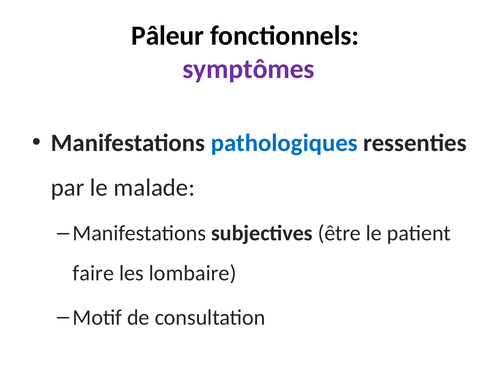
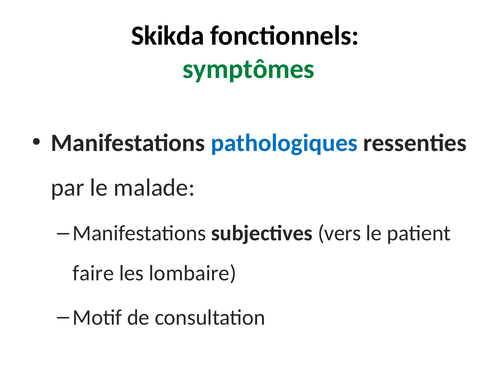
Pâleur: Pâleur -> Skikda
symptômes colour: purple -> green
être: être -> vers
